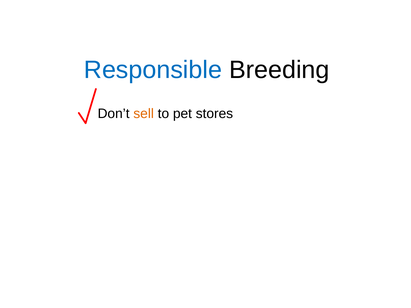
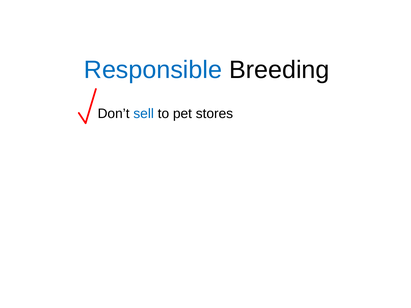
sell colour: orange -> blue
